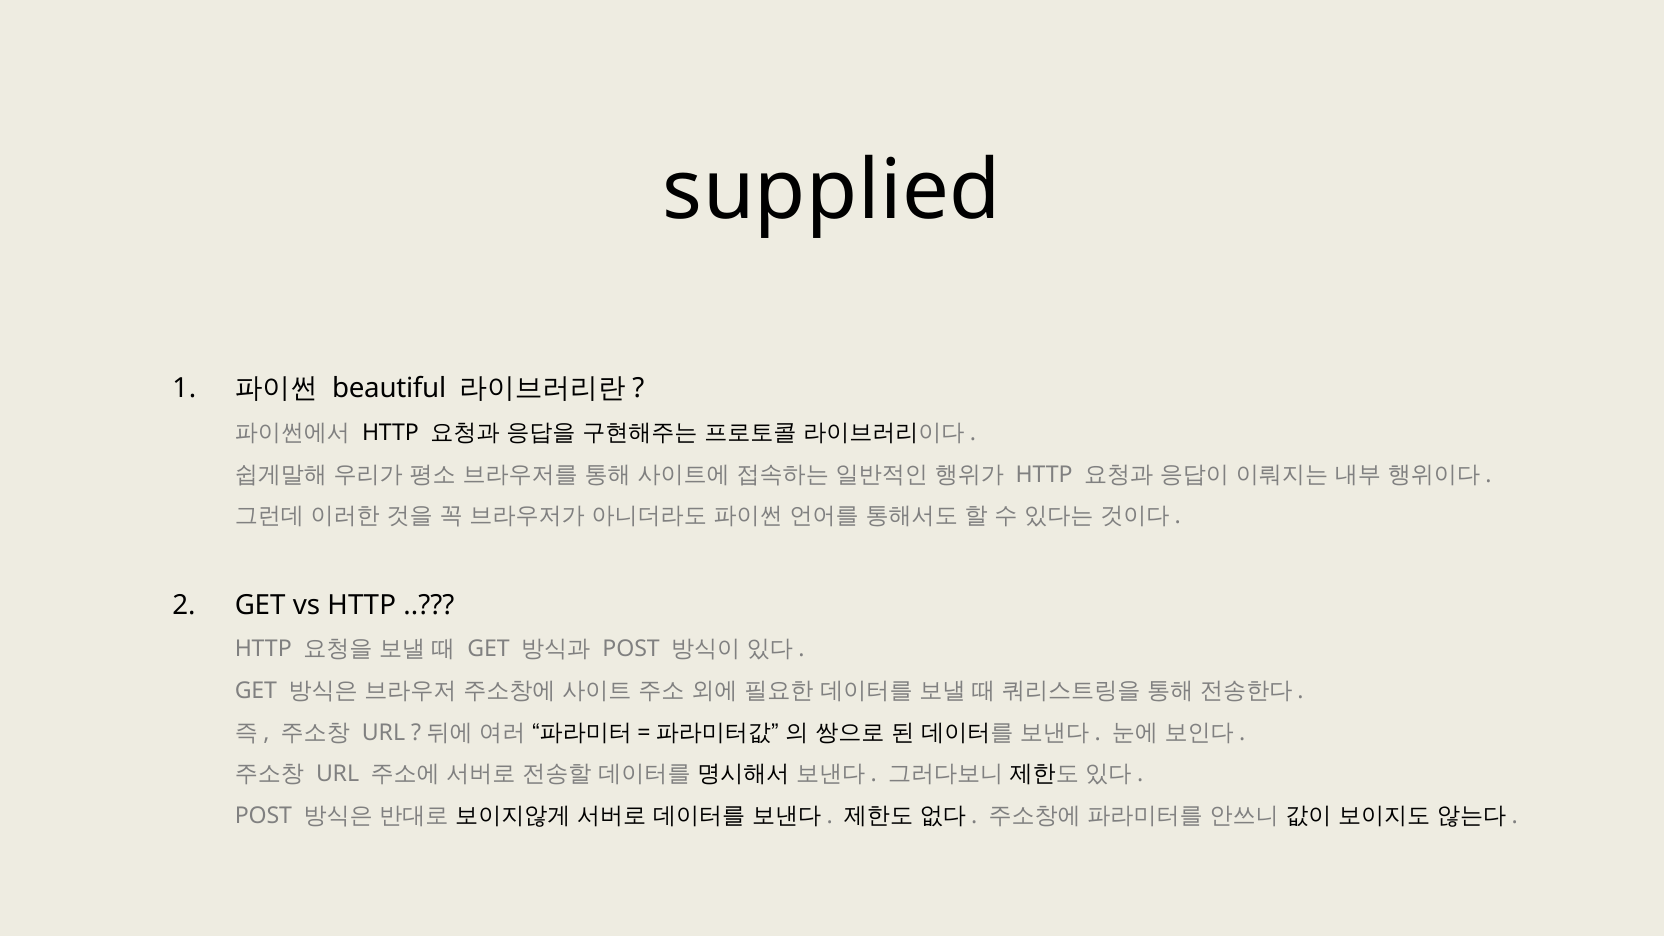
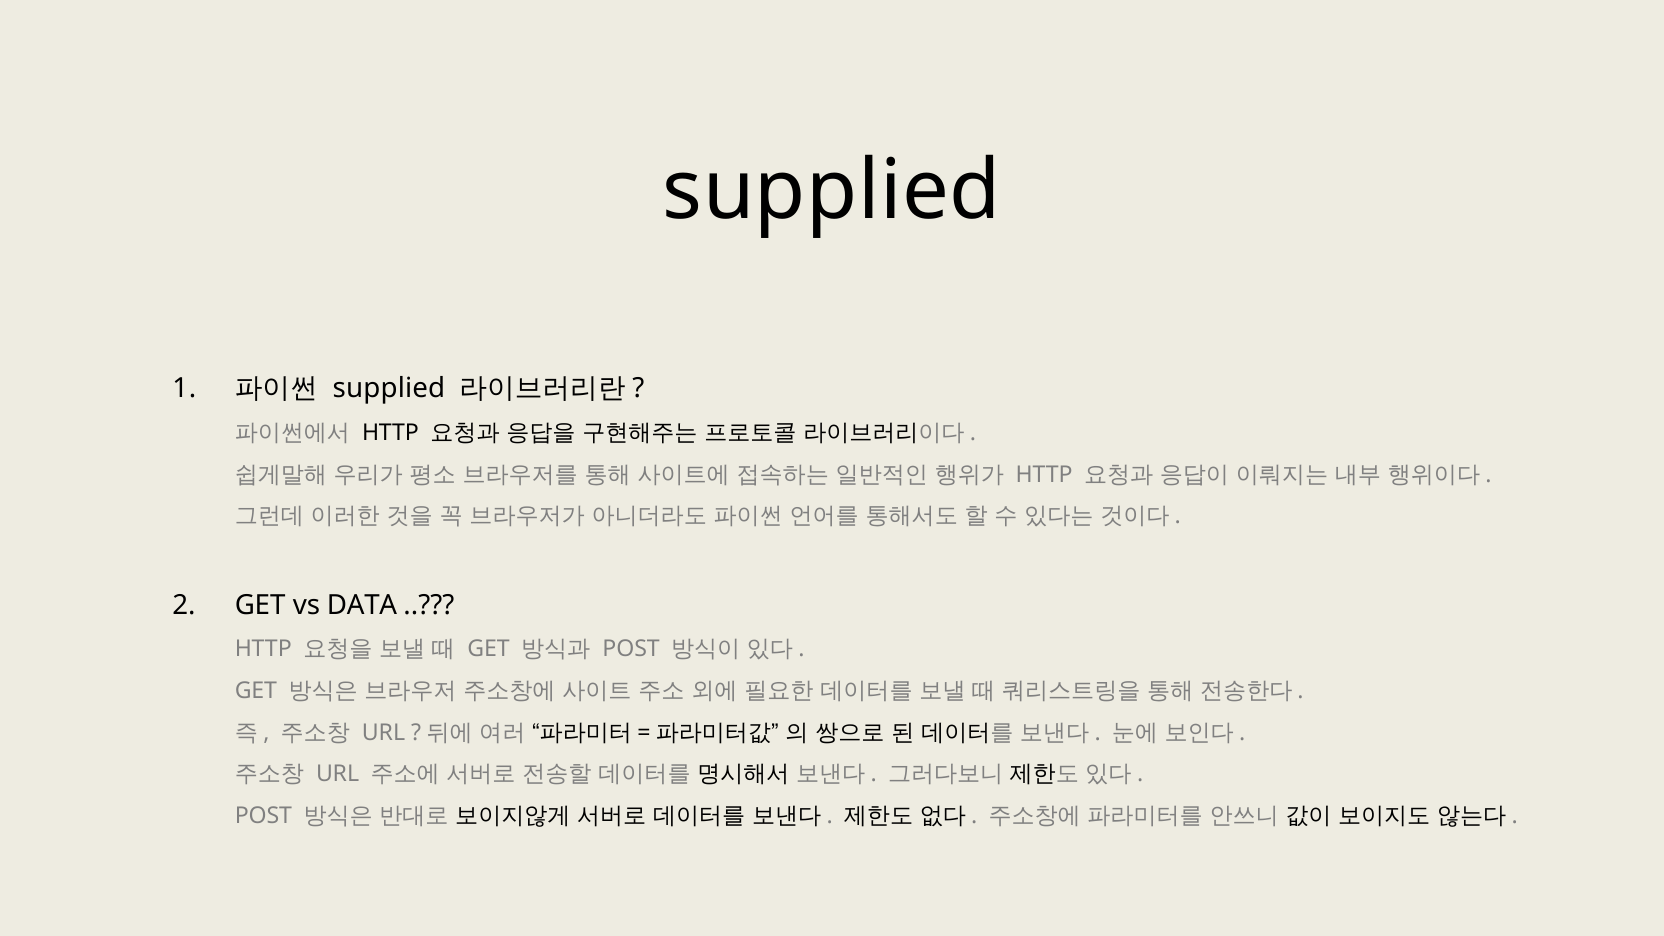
beautiful at (389, 389): beautiful -> supplied
vs HTTP: HTTP -> DATA
